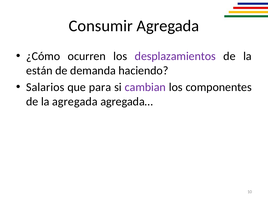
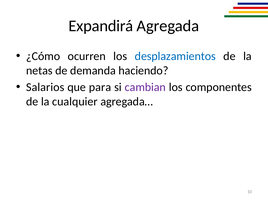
Consumir: Consumir -> Expandirá
desplazamientos colour: purple -> blue
están: están -> netas
la agregada: agregada -> cualquier
